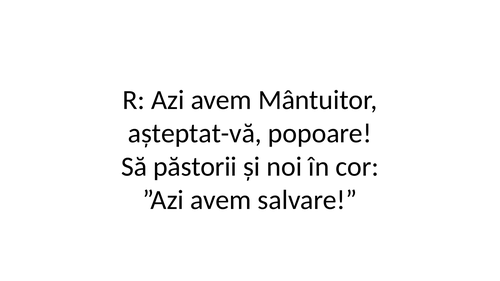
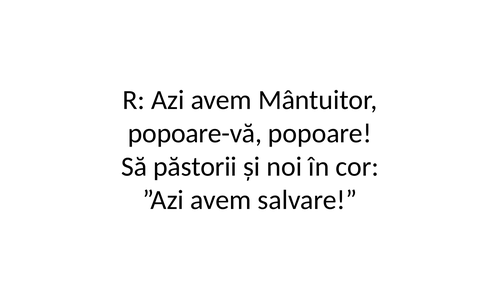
așteptat-vă: așteptat-vă -> popoare-vă
